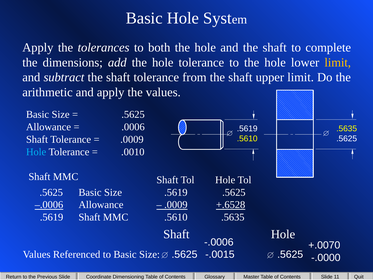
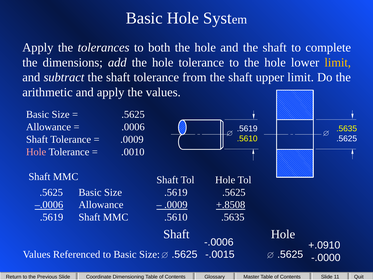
Hole at (36, 152) colour: light blue -> pink
+.6528: +.6528 -> +.8508
+.0070: +.0070 -> +.0910
